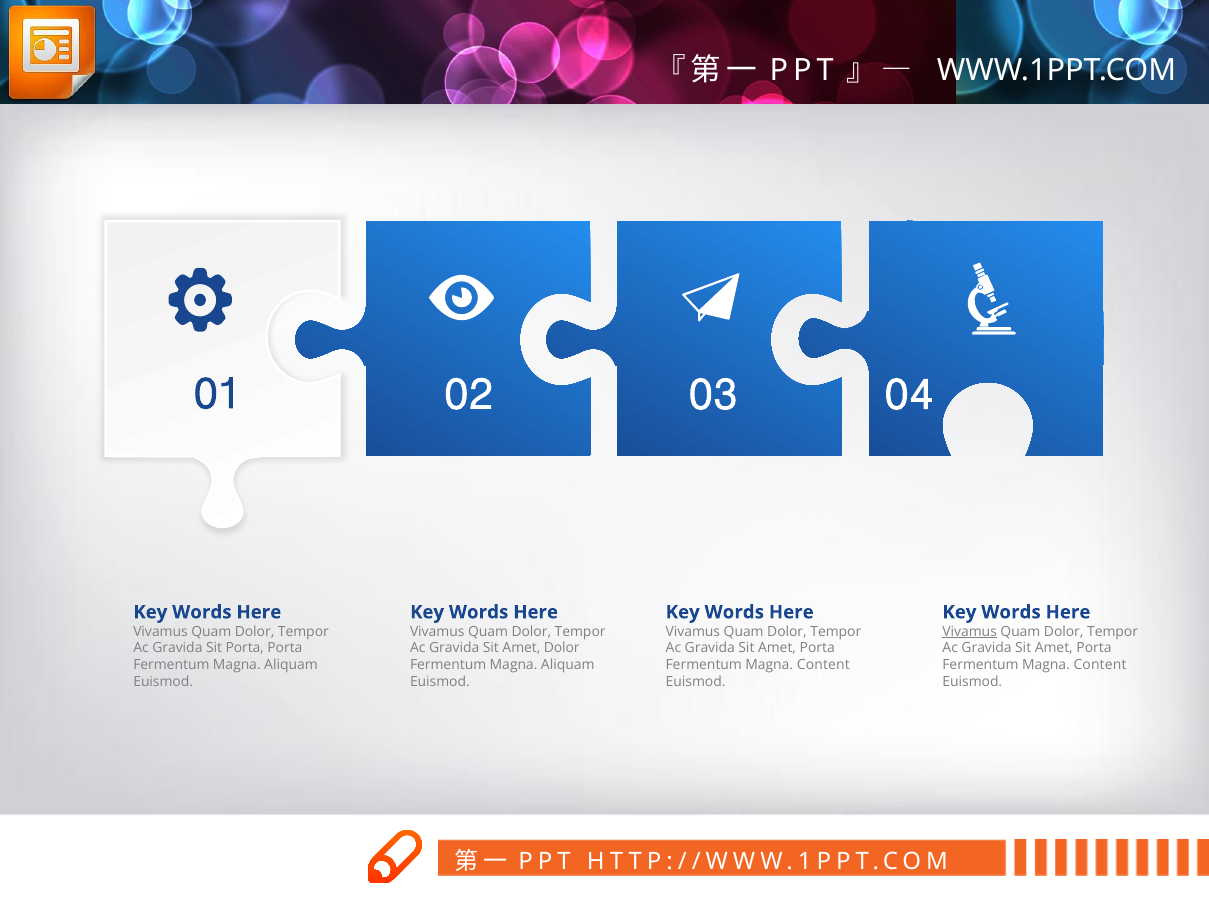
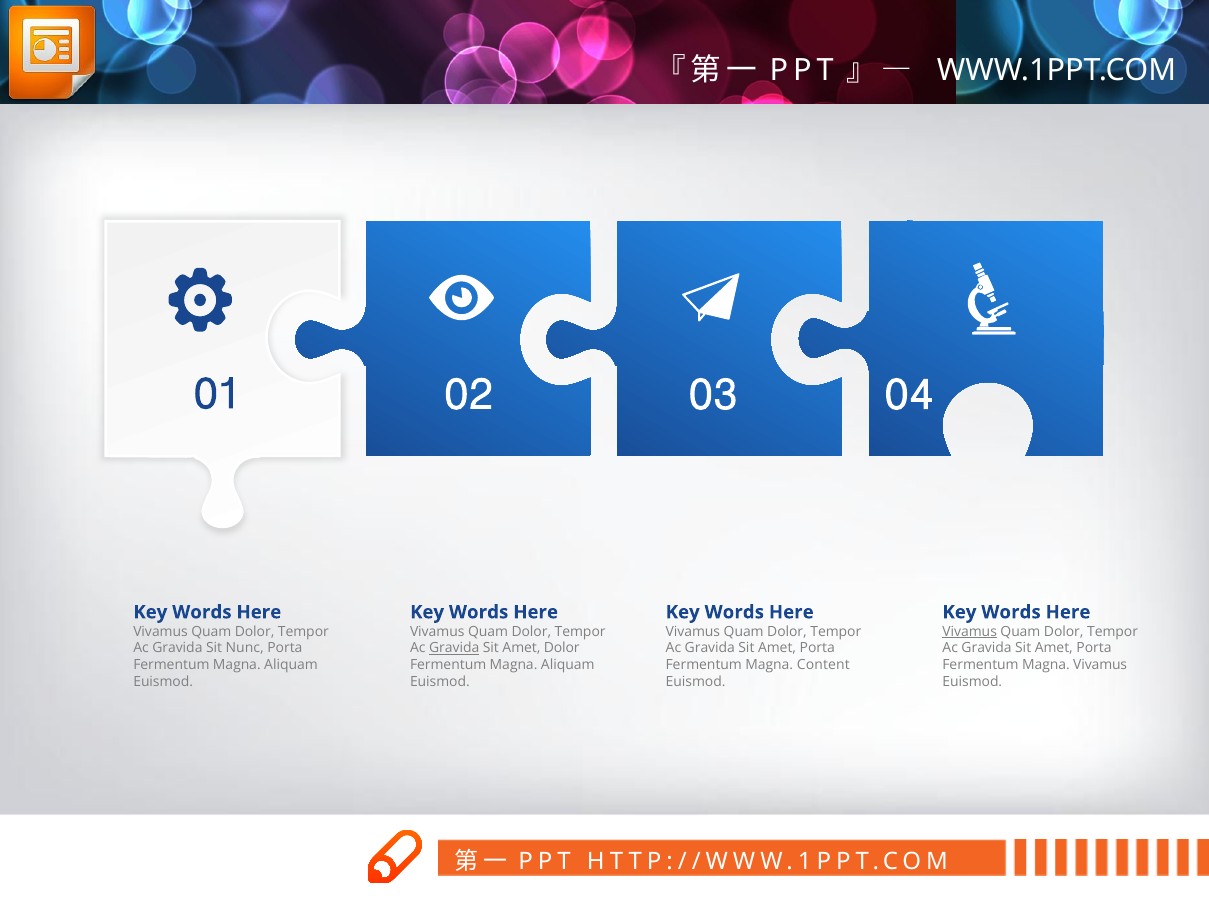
Sit Porta: Porta -> Nunc
Gravida at (454, 648) underline: none -> present
Content at (1100, 665): Content -> Vivamus
